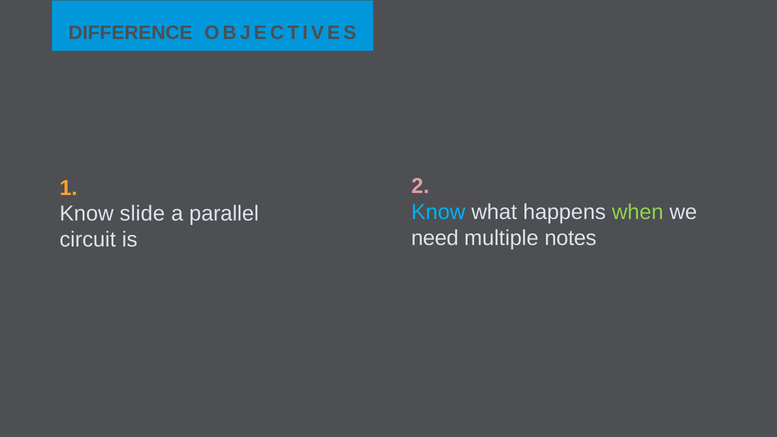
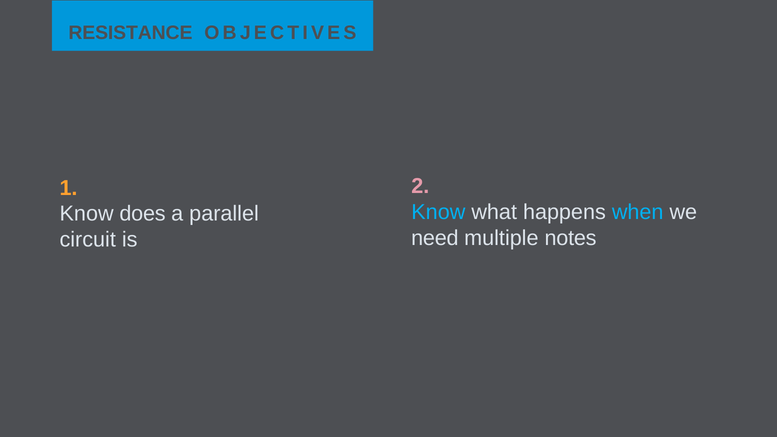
DIFFERENCE: DIFFERENCE -> RESISTANCE
when colour: light green -> light blue
slide: slide -> does
